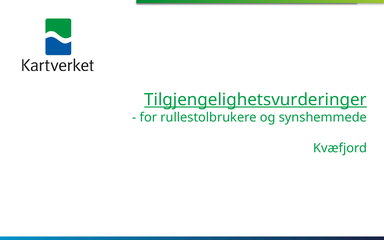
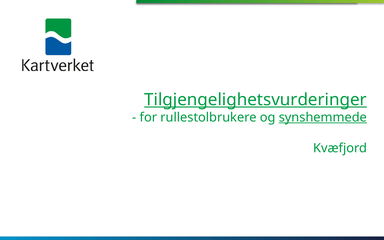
synshemmede underline: none -> present
